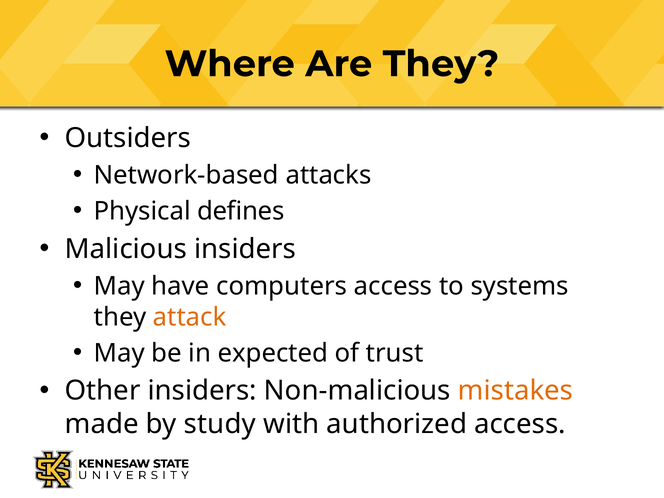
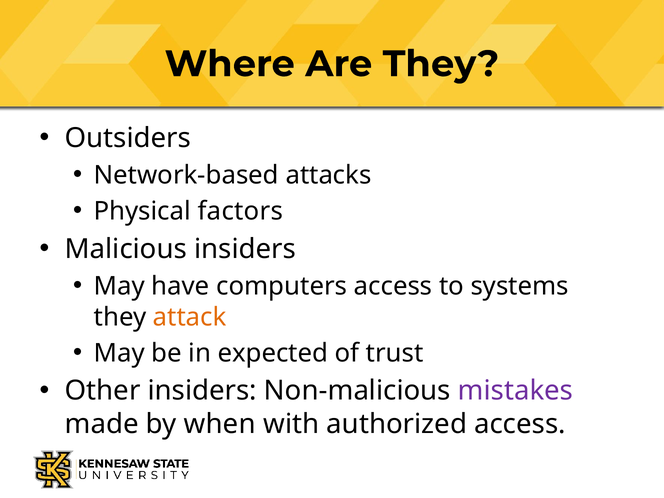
defines: defines -> factors
mistakes colour: orange -> purple
study: study -> when
